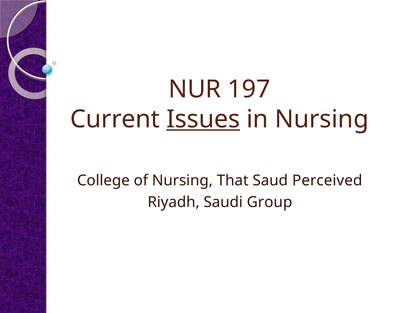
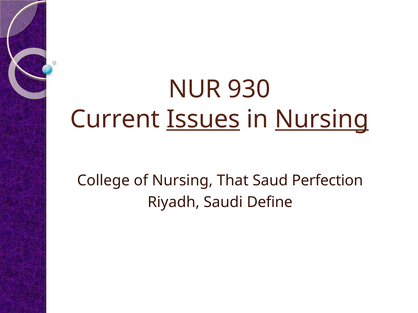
197: 197 -> 930
Nursing at (322, 119) underline: none -> present
Perceived: Perceived -> Perfection
Group: Group -> Define
